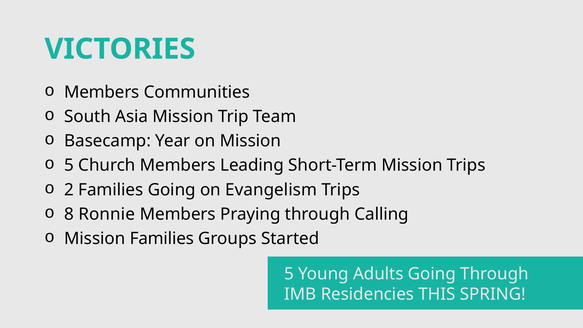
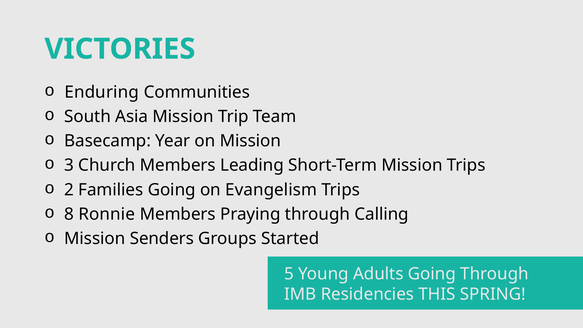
Members at (102, 92): Members -> Enduring
5 at (69, 165): 5 -> 3
Mission Families: Families -> Senders
